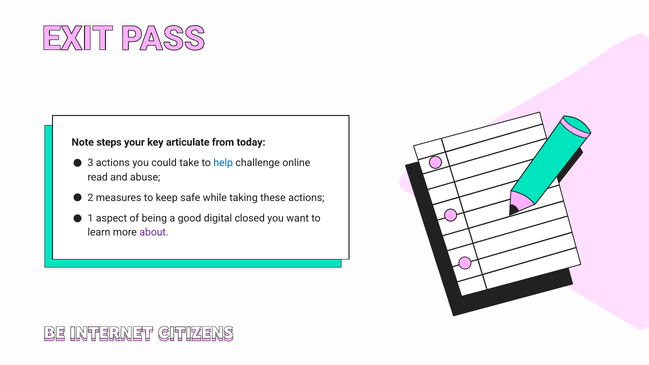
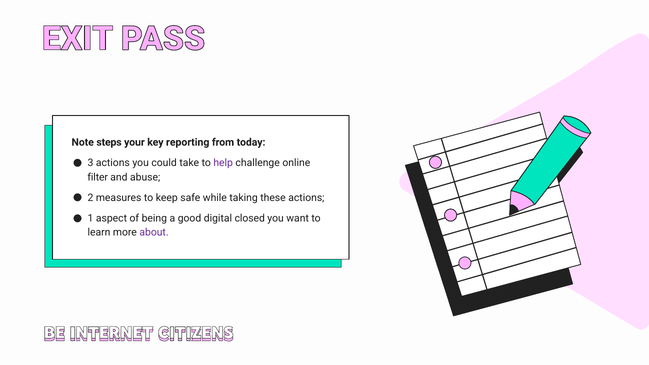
articulate: articulate -> reporting
help colour: blue -> purple
read: read -> filter
